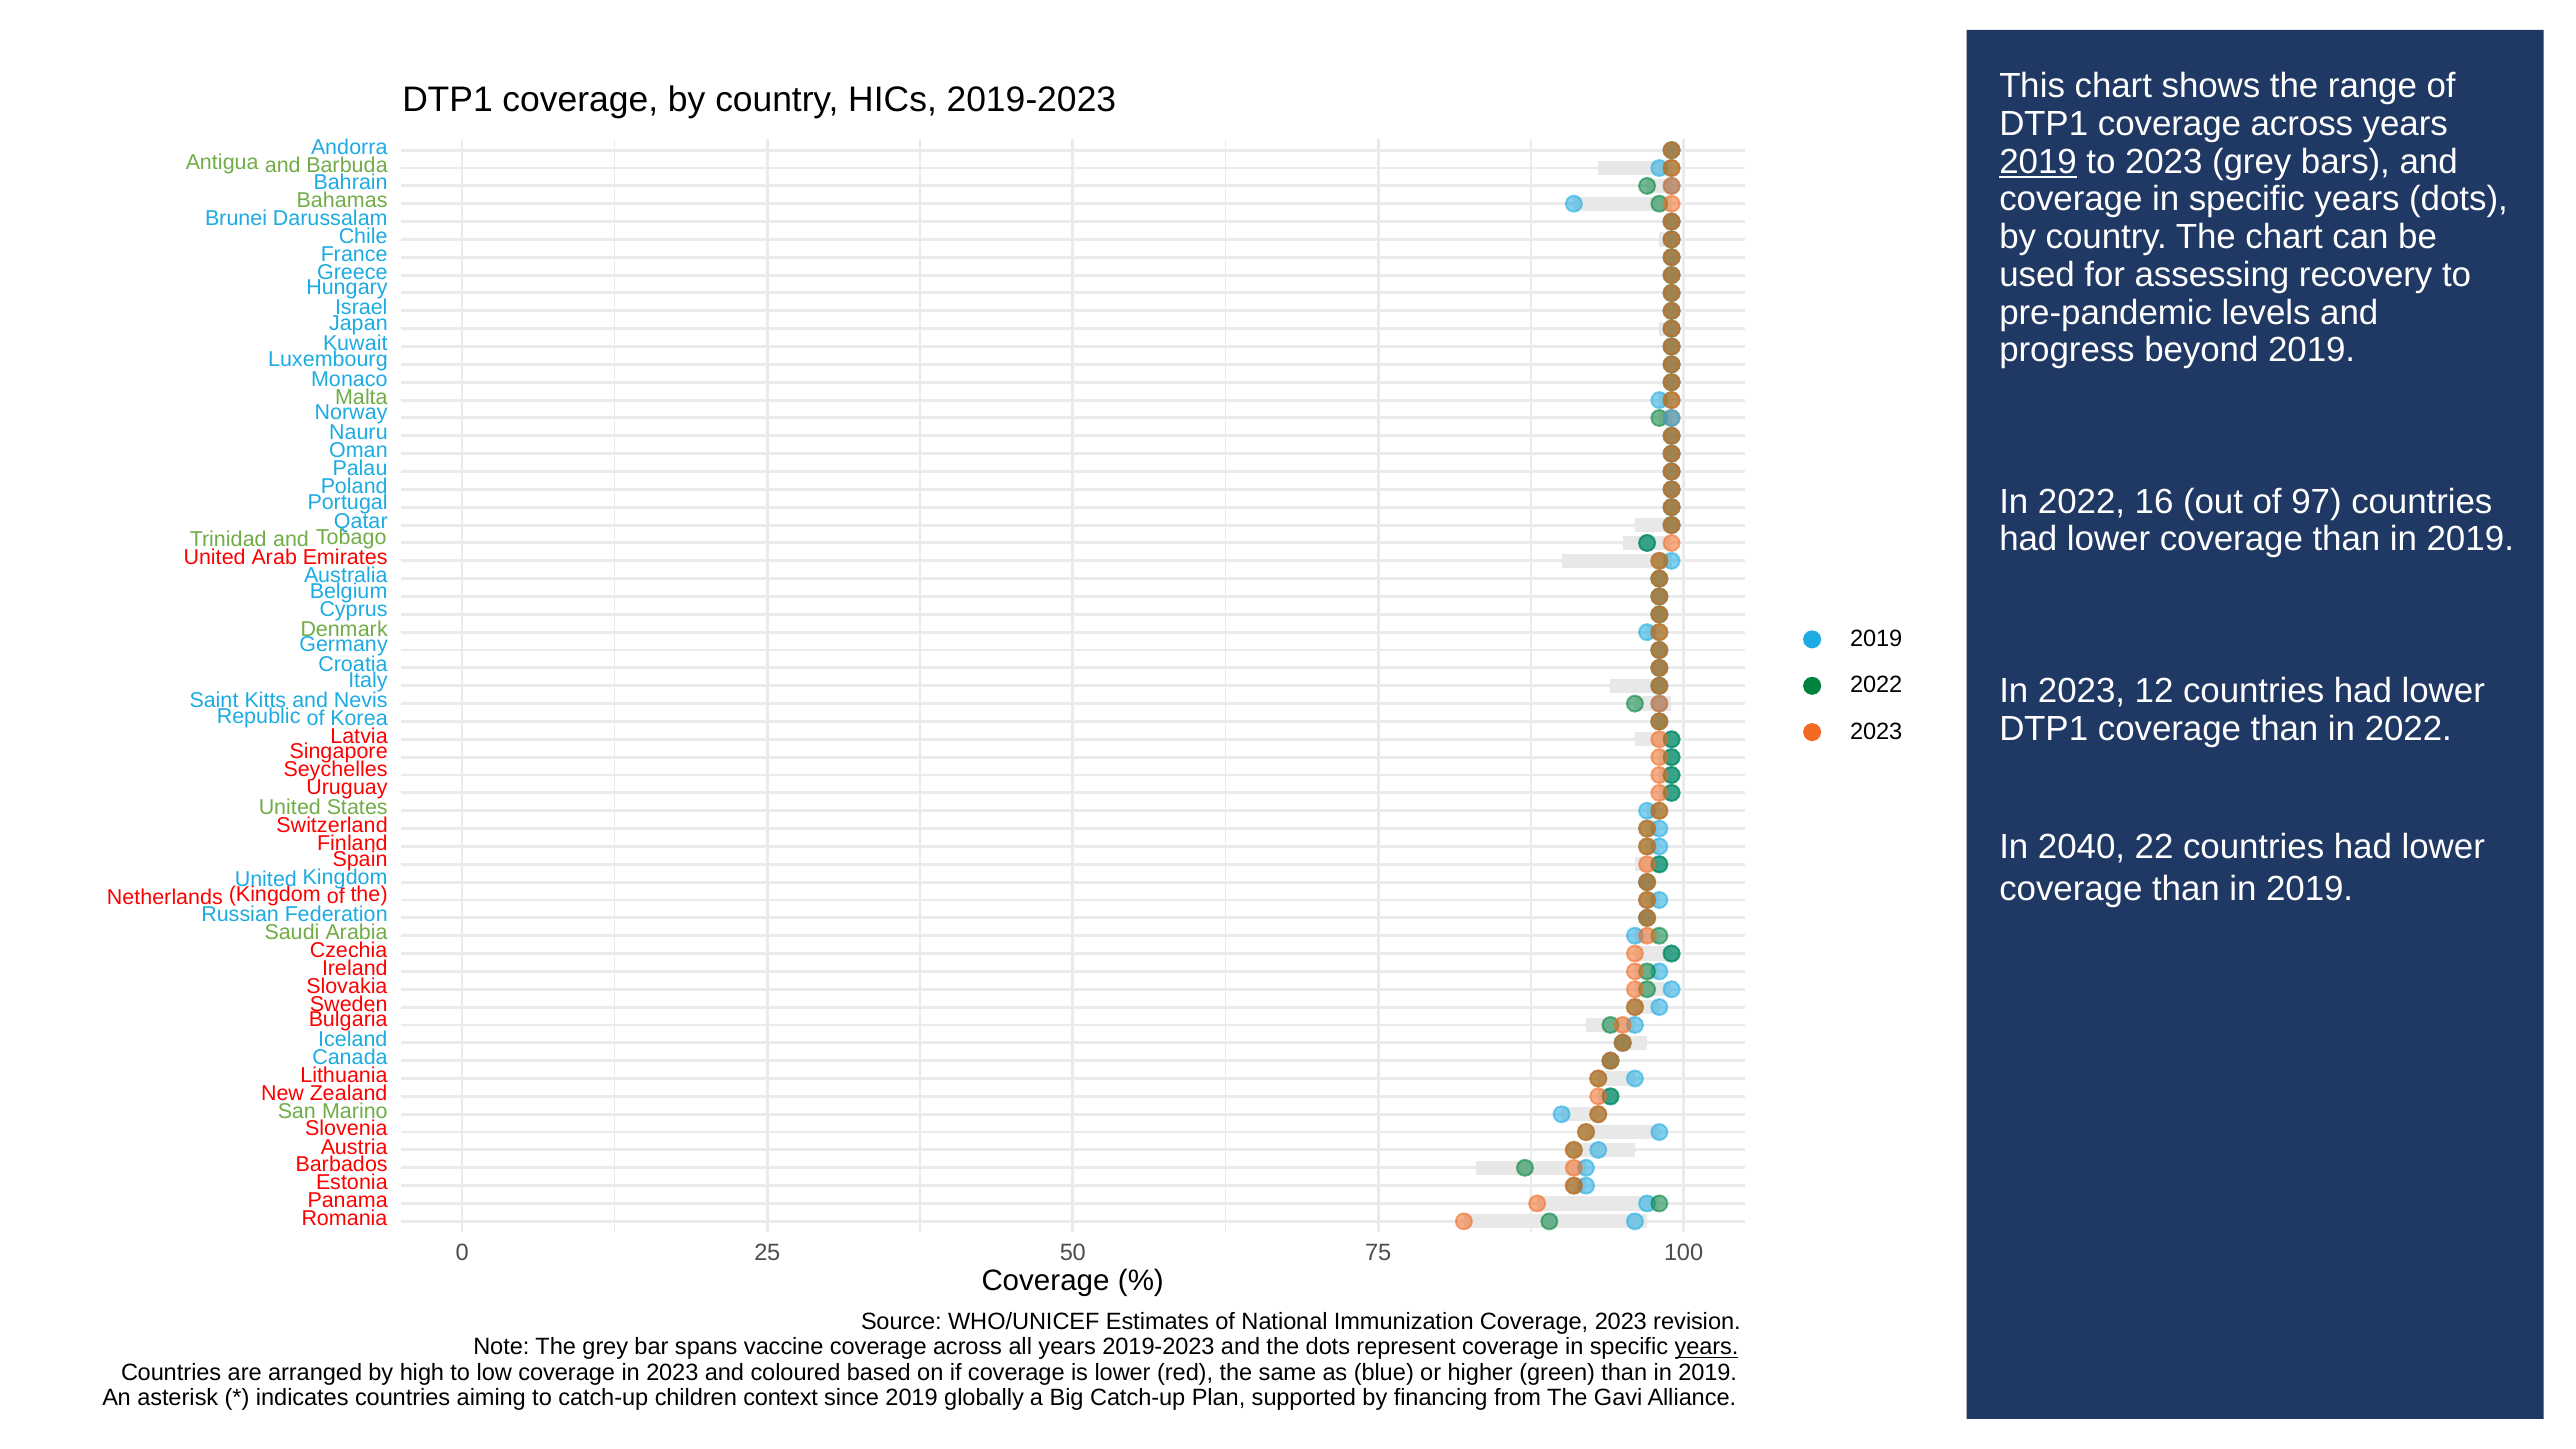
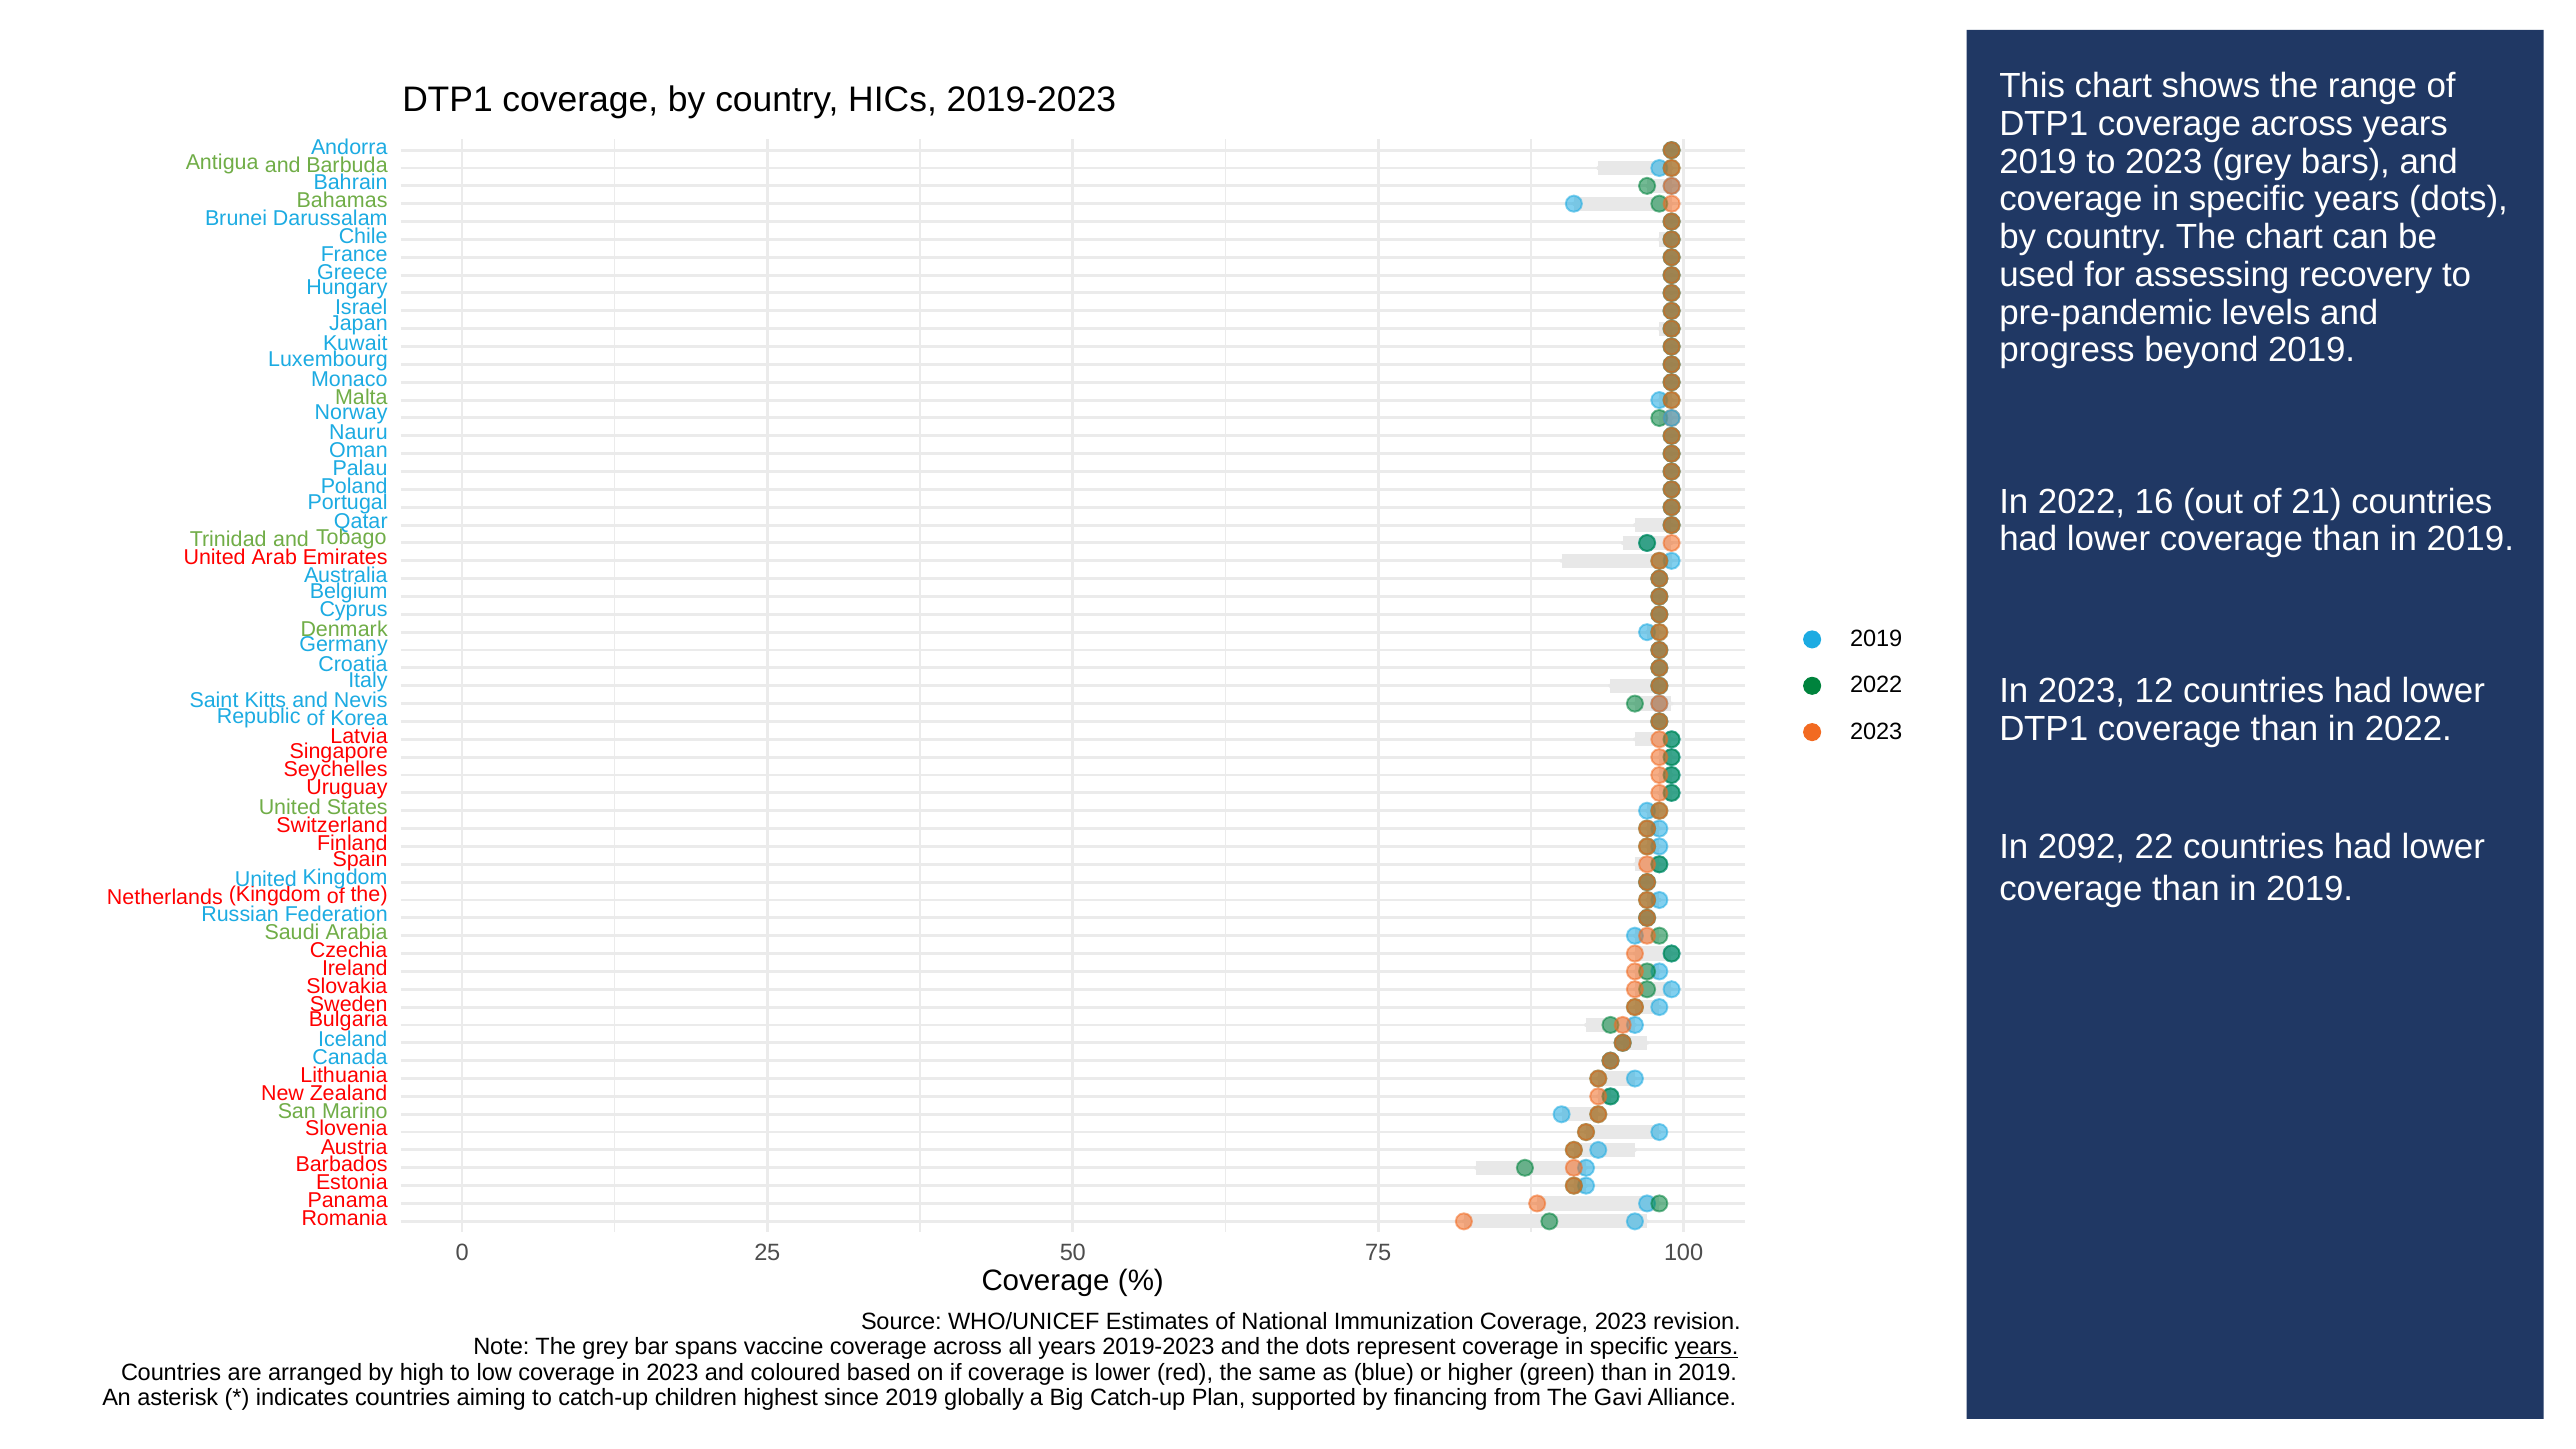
2019 at (2038, 162) underline: present -> none
97: 97 -> 21
2040: 2040 -> 2092
context: context -> highest
